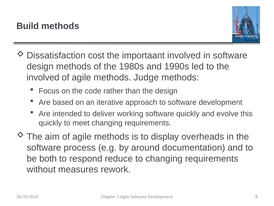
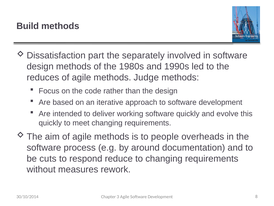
cost: cost -> part
importaant: importaant -> separately
involved at (43, 77): involved -> reduces
display: display -> people
both: both -> cuts
